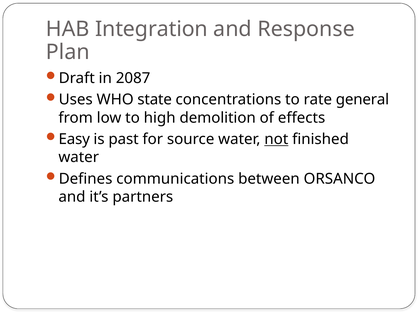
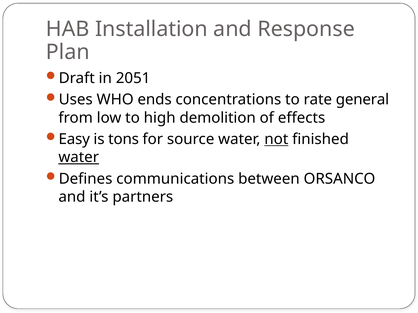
Integration: Integration -> Installation
2087: 2087 -> 2051
state: state -> ends
past: past -> tons
water at (79, 158) underline: none -> present
